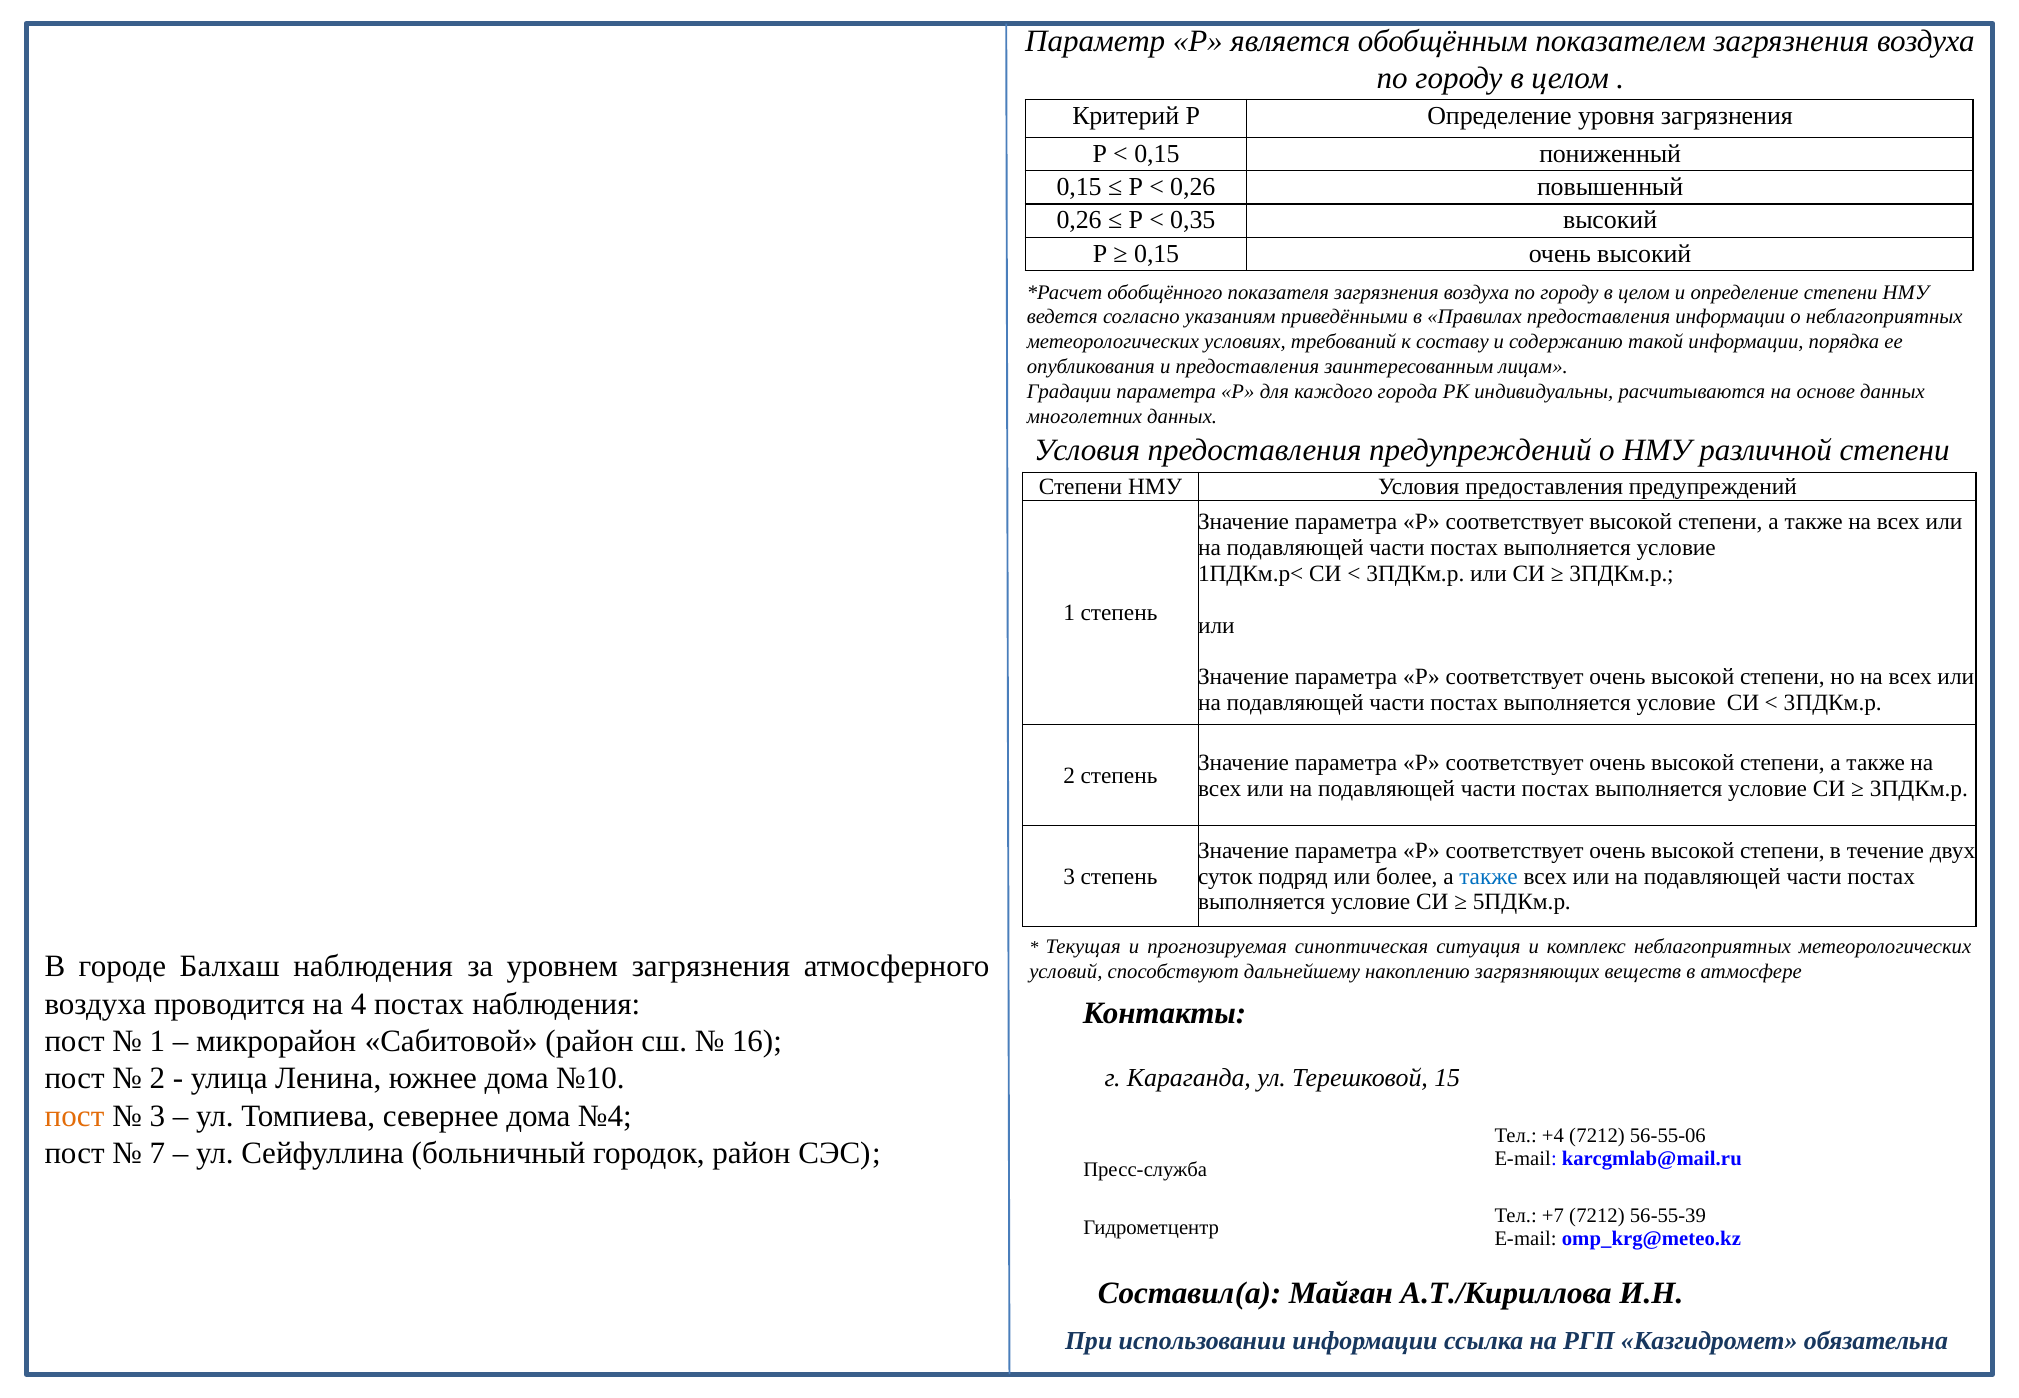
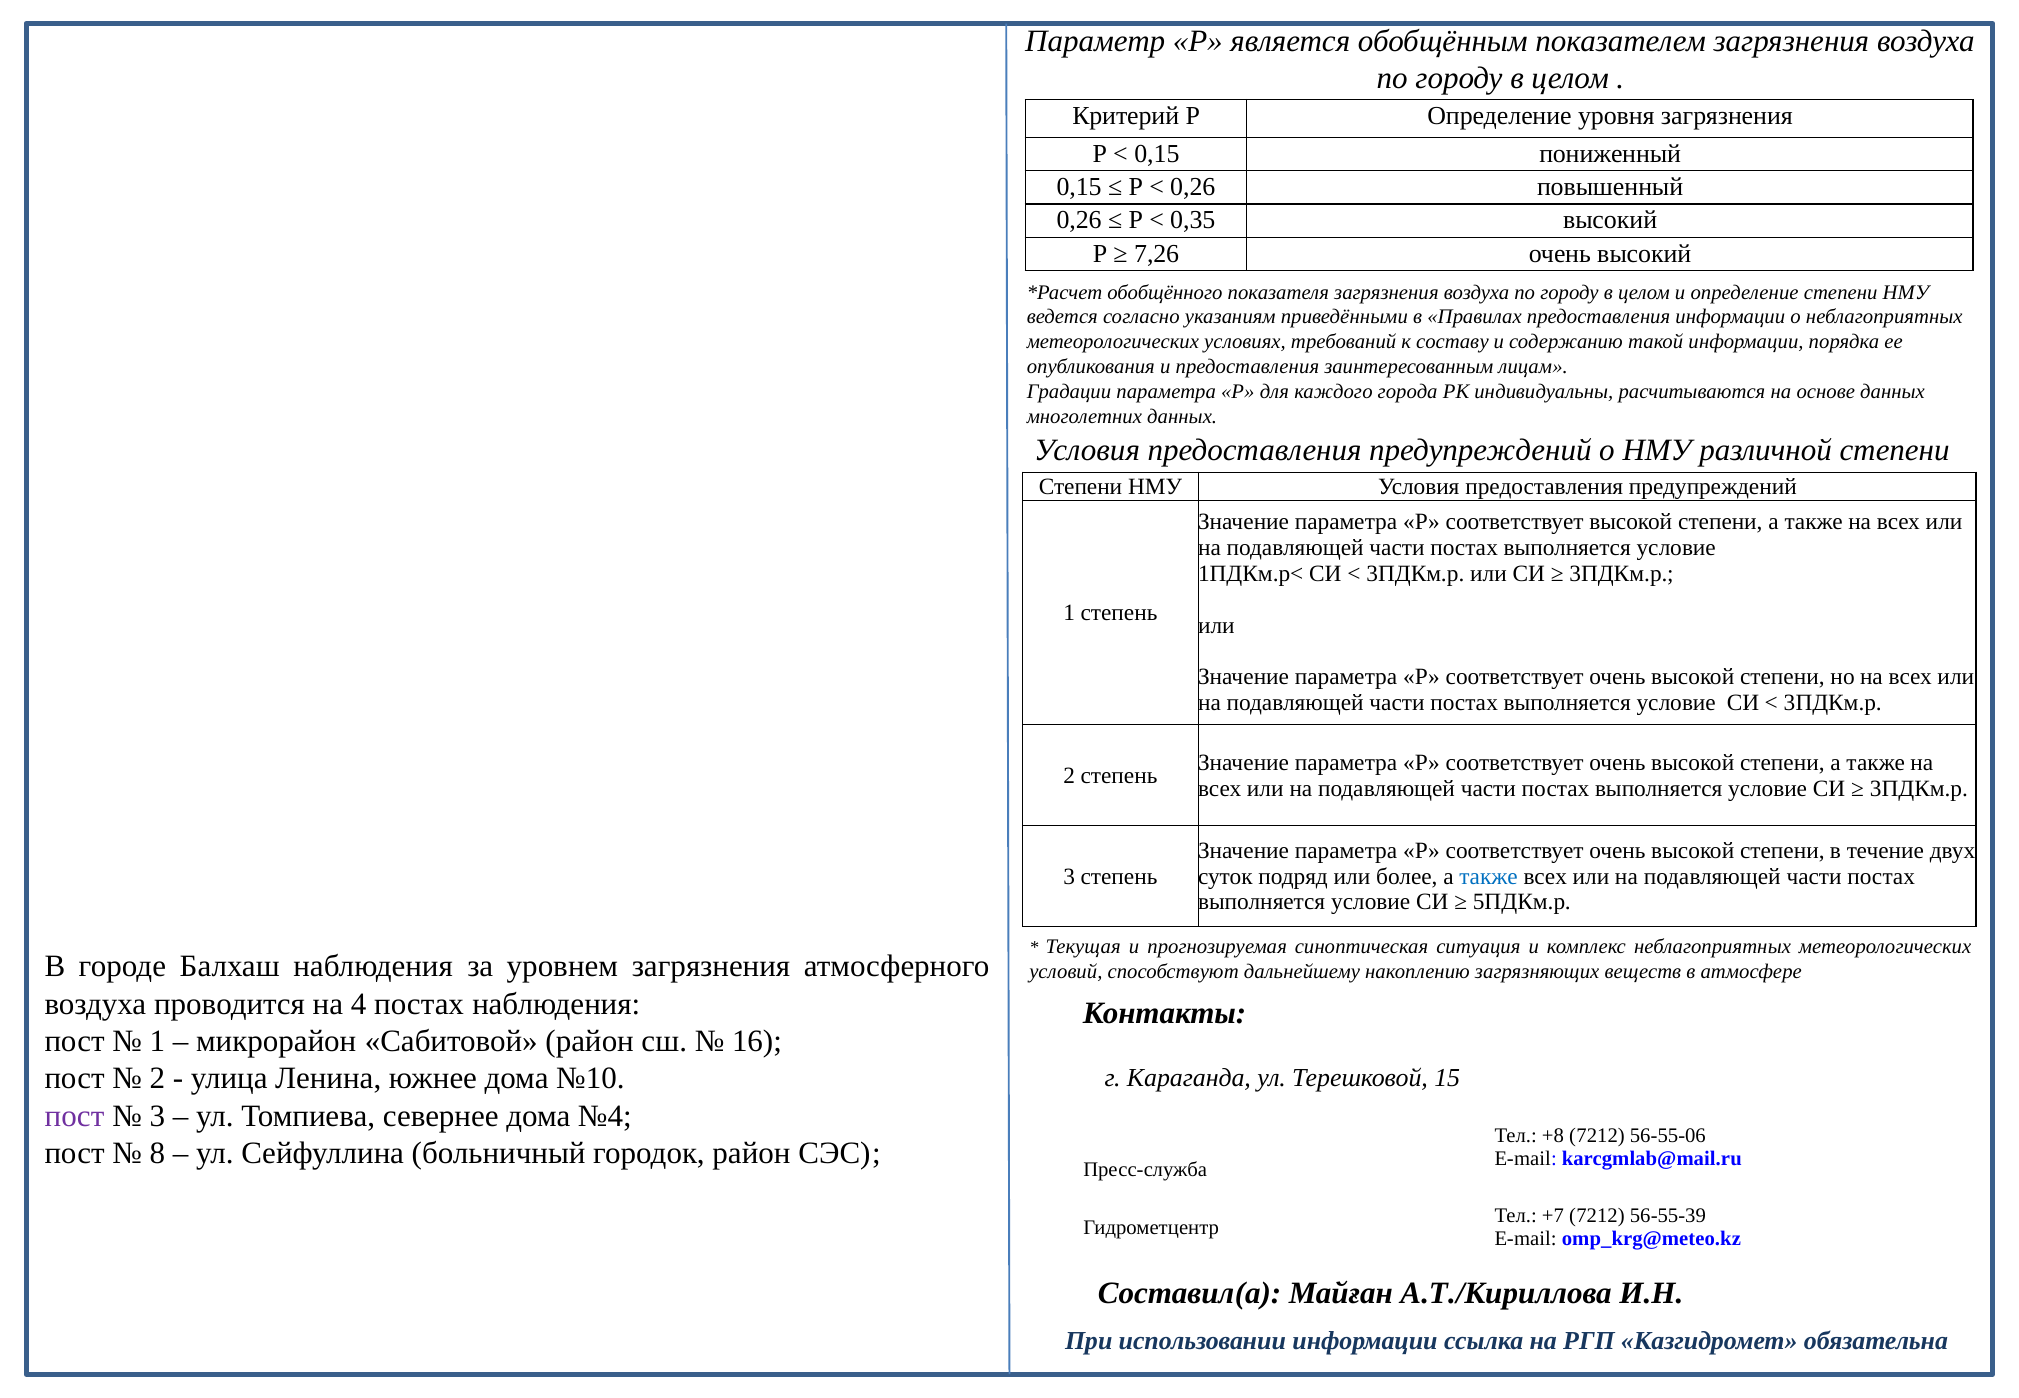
0,15 at (1157, 254): 0,15 -> 7,26
пост at (74, 1116) colour: orange -> purple
+4: +4 -> +8
7: 7 -> 8
